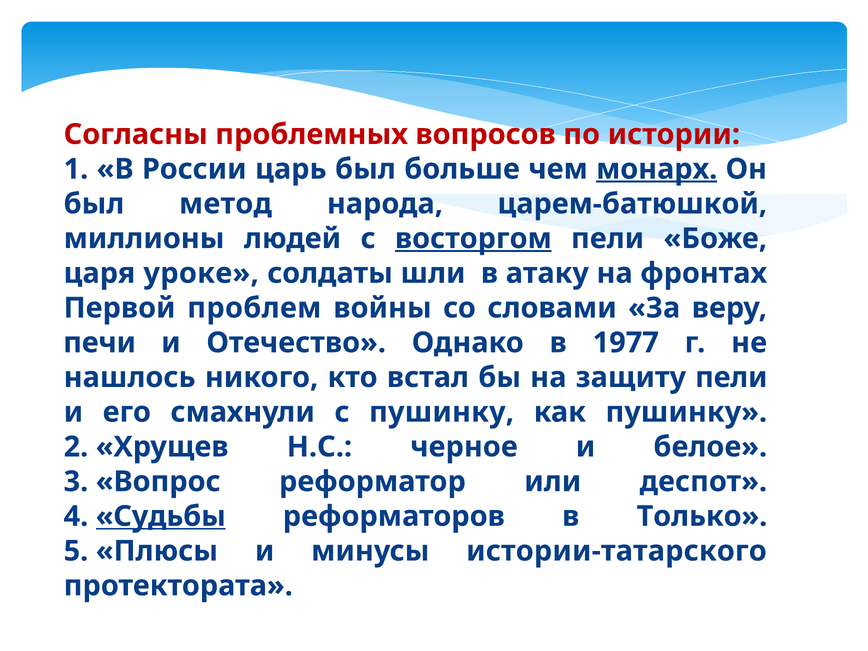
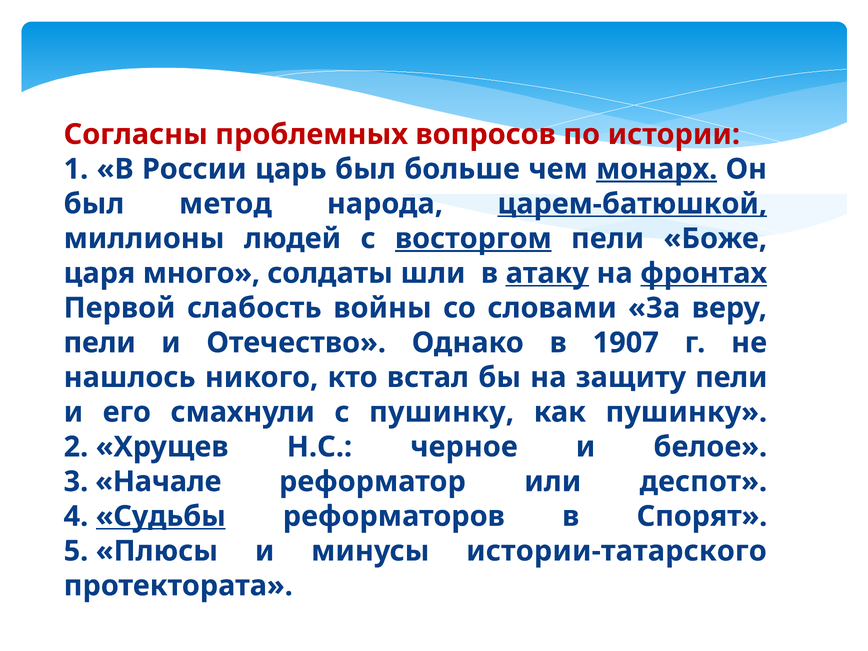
царем-батюшкой underline: none -> present
уроке: уроке -> много
атаку underline: none -> present
фронтах underline: none -> present
проблем: проблем -> слабость
печи at (100, 343): печи -> пели
1977: 1977 -> 1907
Вопрос: Вопрос -> Начале
Только: Только -> Спорят
